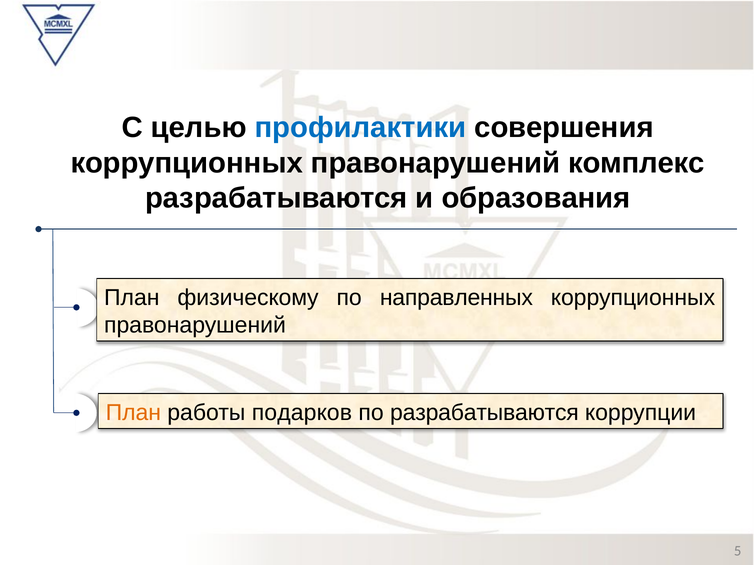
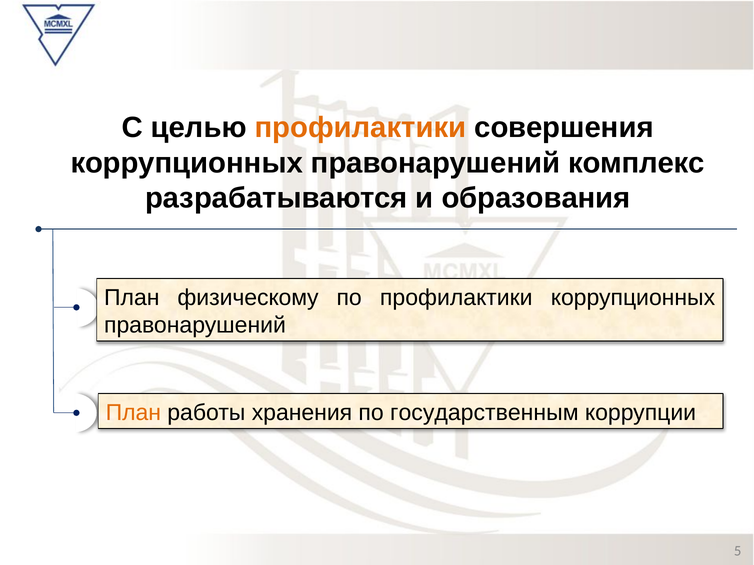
профилактики at (360, 128) colour: blue -> orange
по направленных: направленных -> профилактики
подарков: подарков -> хранения
по разрабатываются: разрабатываются -> государственным
